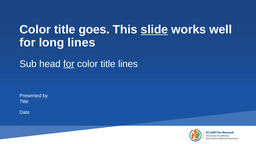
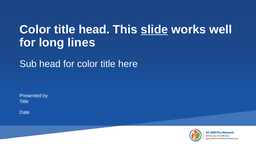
title goes: goes -> head
for at (69, 64) underline: present -> none
title lines: lines -> here
